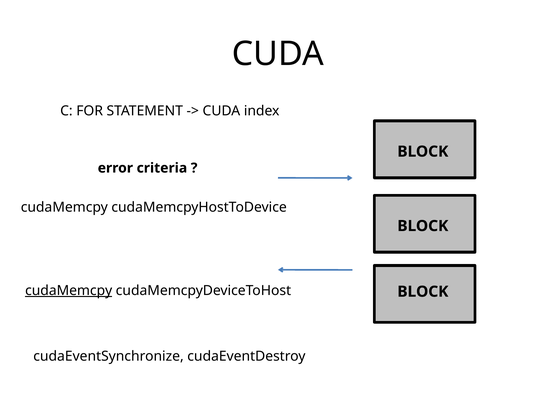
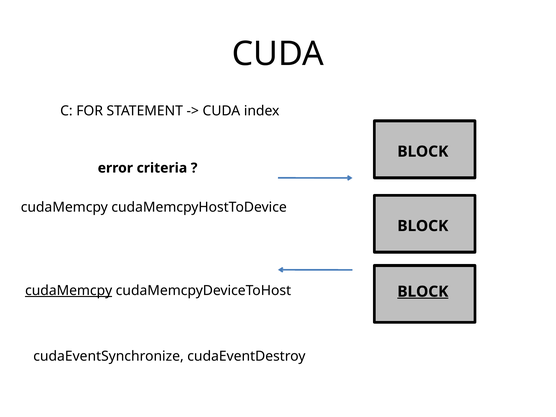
BLOCK at (423, 292) underline: none -> present
